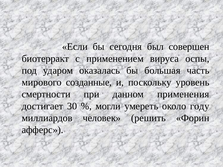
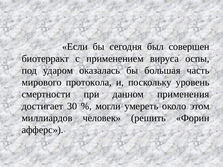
созданные: созданные -> протокола
году: году -> этом
